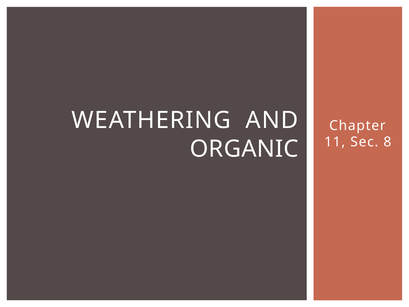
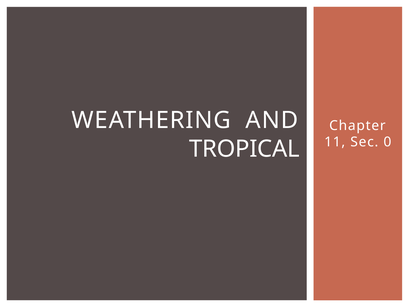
8: 8 -> 0
ORGANIC: ORGANIC -> TROPICAL
